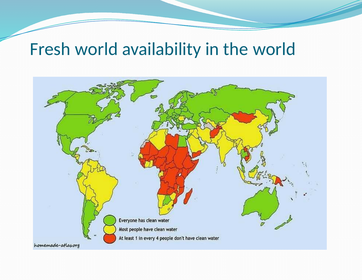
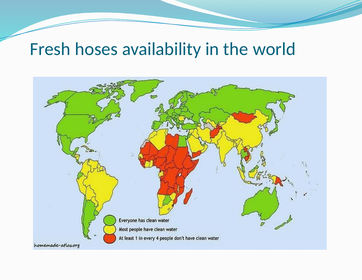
Fresh world: world -> hoses
